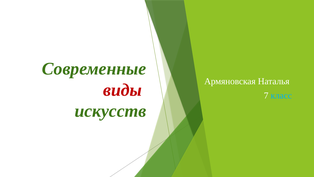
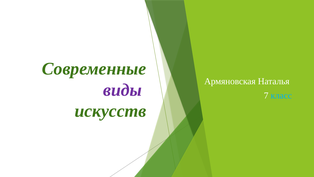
виды colour: red -> purple
